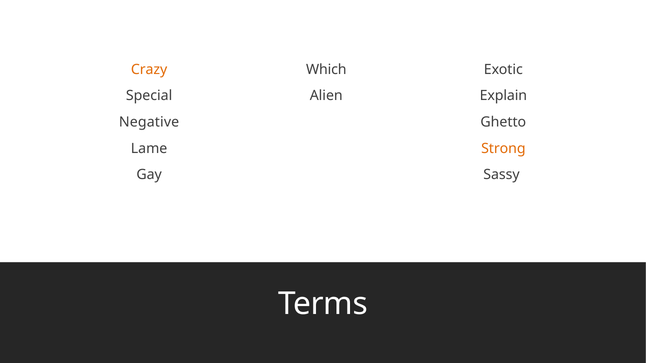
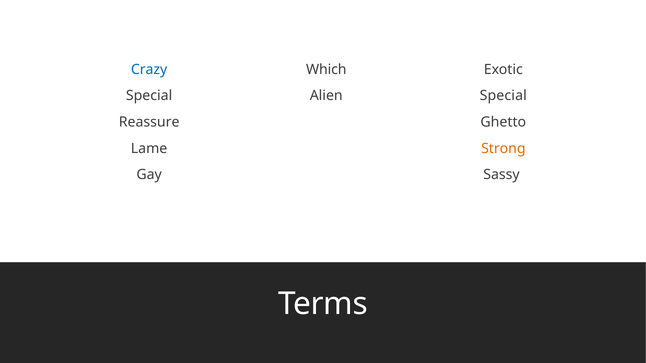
Crazy colour: orange -> blue
Explain at (503, 96): Explain -> Special
Negative: Negative -> Reassure
